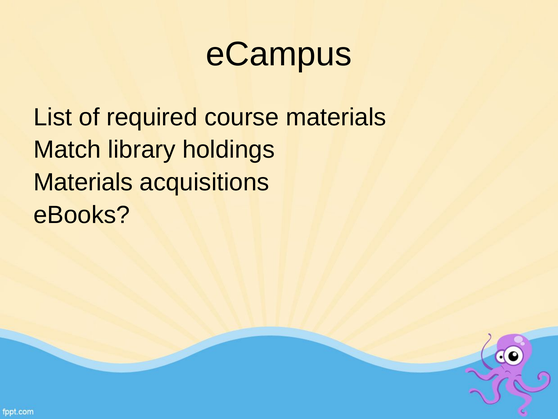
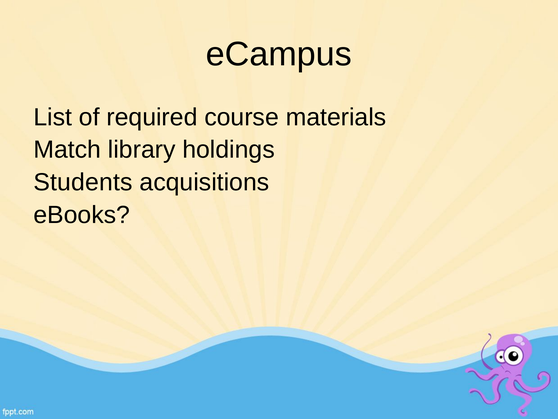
Materials at (83, 182): Materials -> Students
